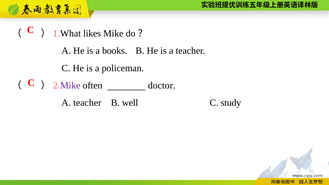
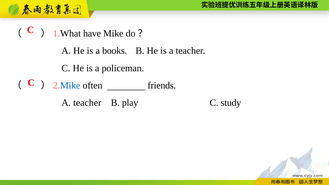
likes: likes -> have
Mike at (70, 85) colour: purple -> blue
doctor: doctor -> friends
well: well -> play
